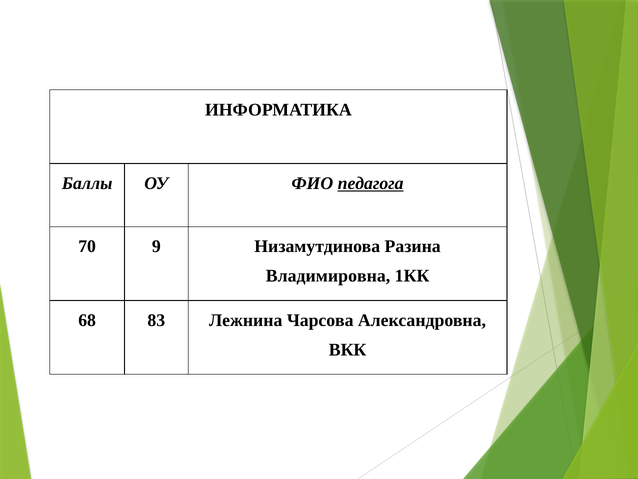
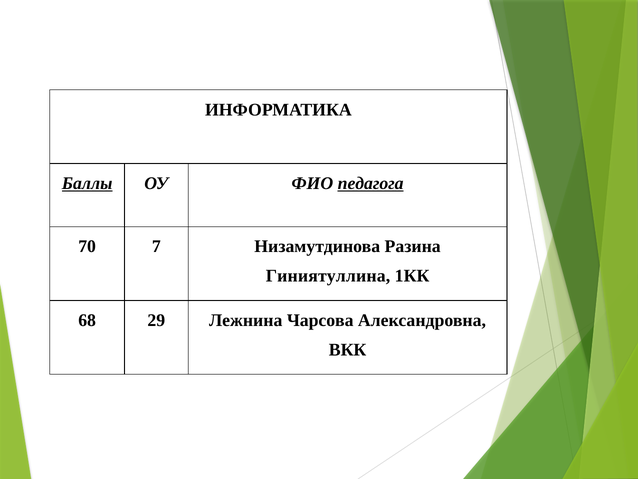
Баллы underline: none -> present
9: 9 -> 7
Владимировна: Владимировна -> Гиниятуллина
83: 83 -> 29
